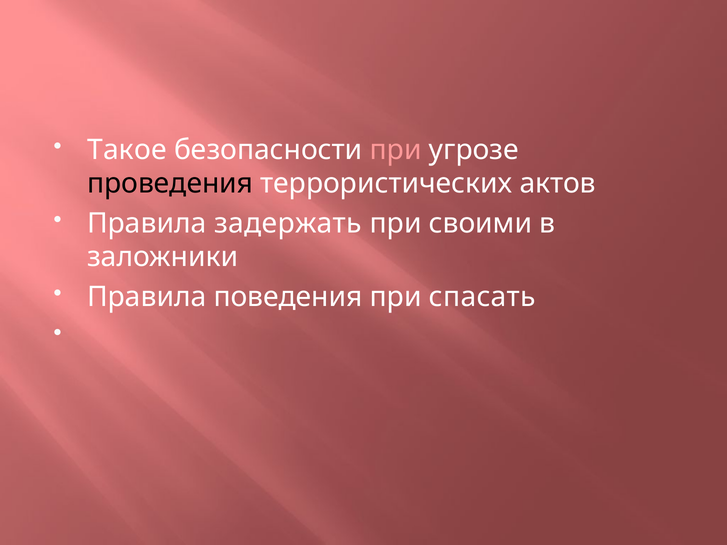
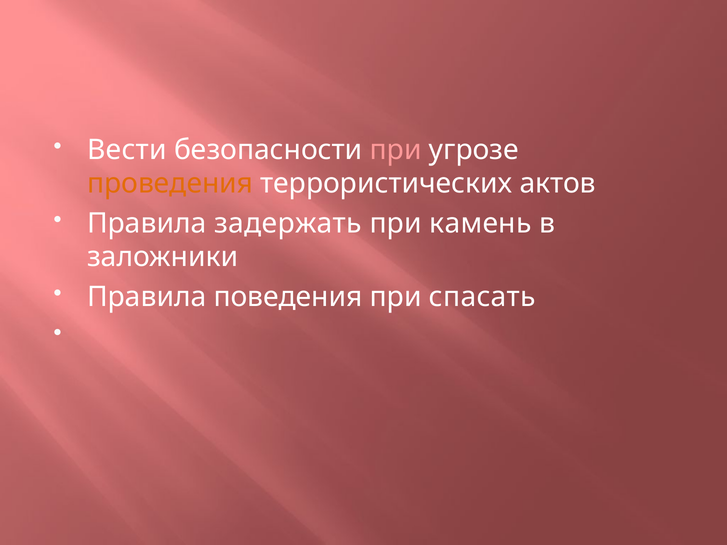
Такое: Такое -> Вести
проведения colour: black -> orange
своими: своими -> камень
